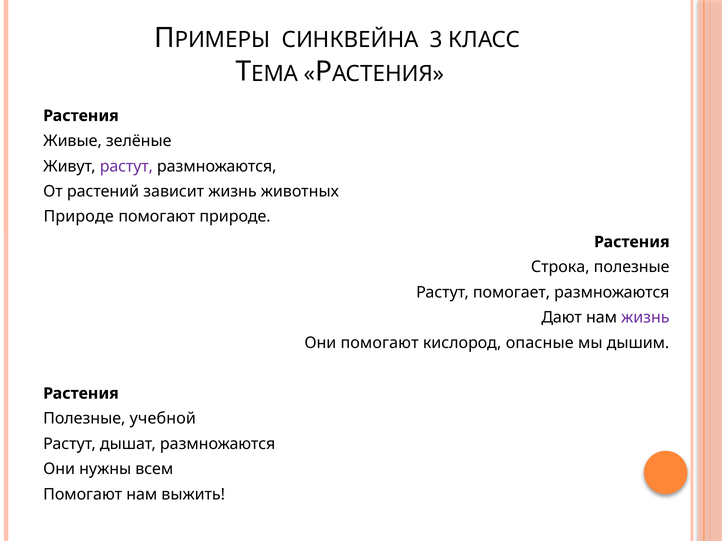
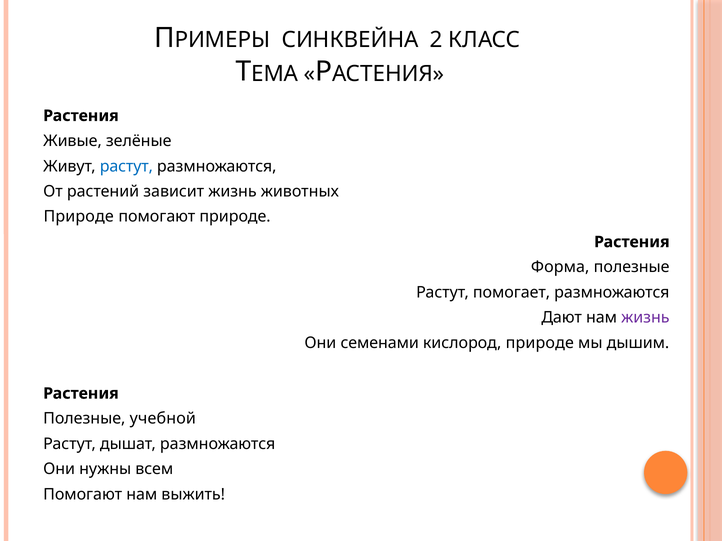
3: 3 -> 2
растут at (126, 166) colour: purple -> blue
Строка: Строка -> Форма
Они помогают: помогают -> семенами
кислород опасные: опасные -> природе
